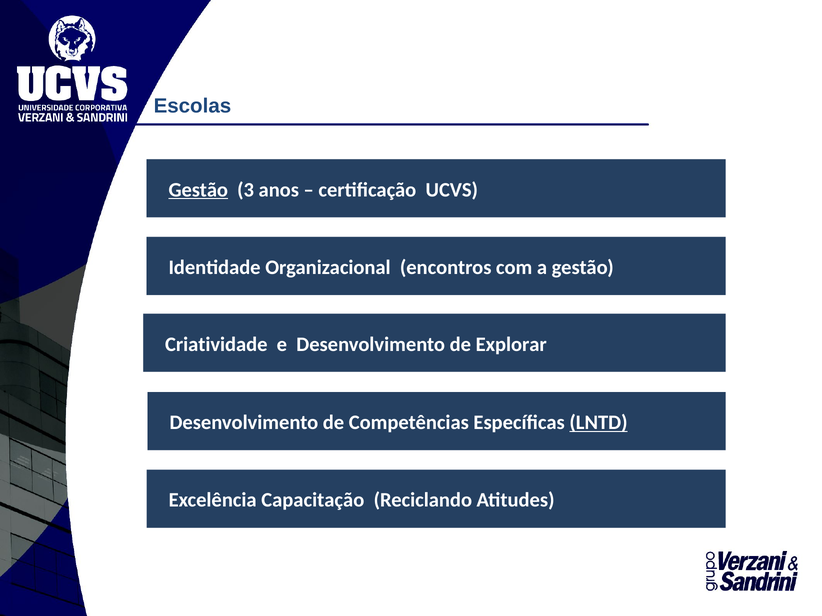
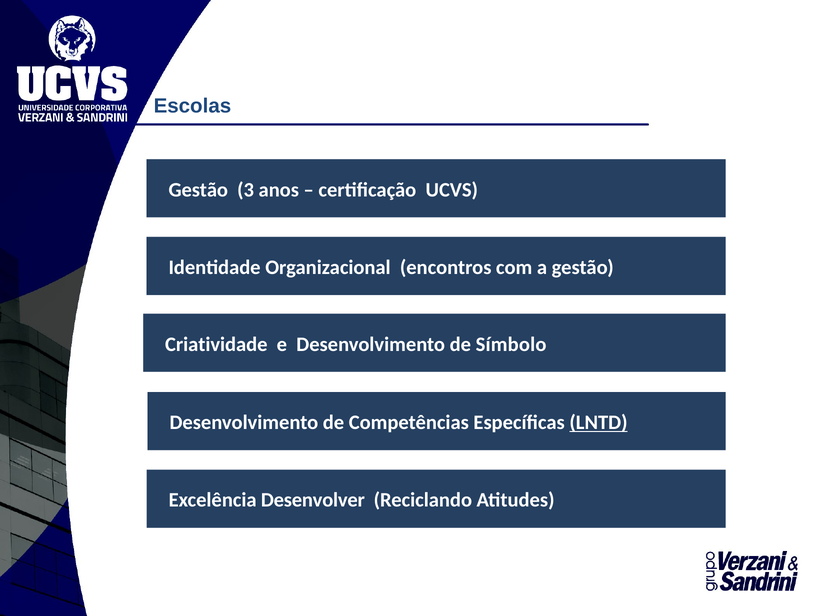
Gestão at (198, 190) underline: present -> none
Explorar: Explorar -> Símbolo
Capacitação: Capacitação -> Desenvolver
